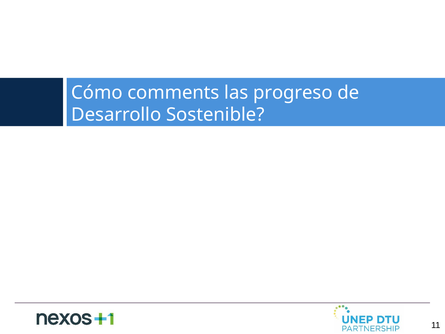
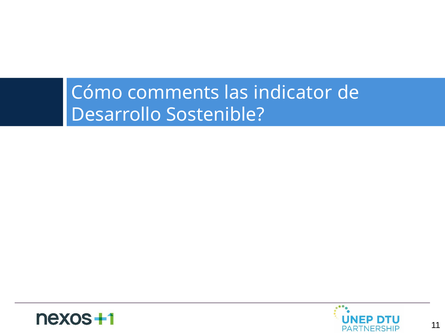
progreso: progreso -> indicator
